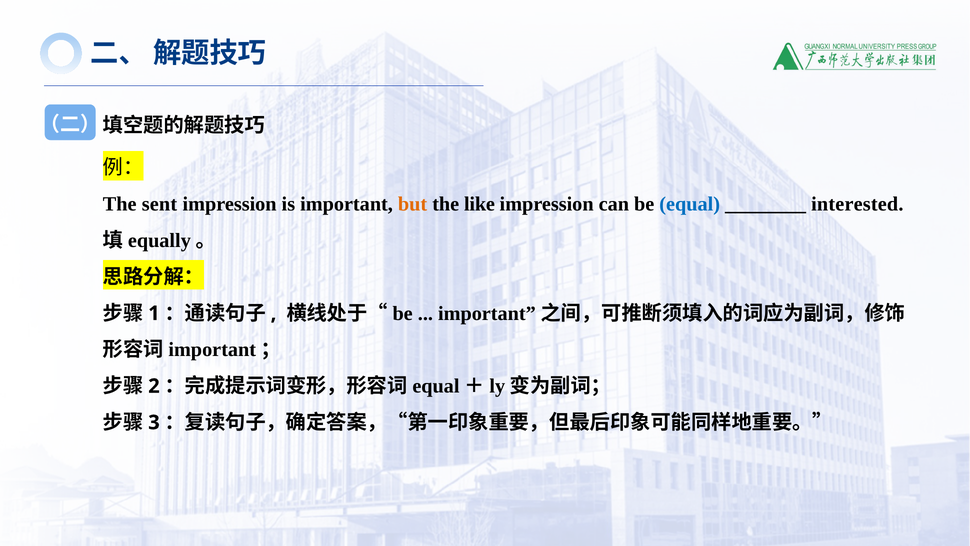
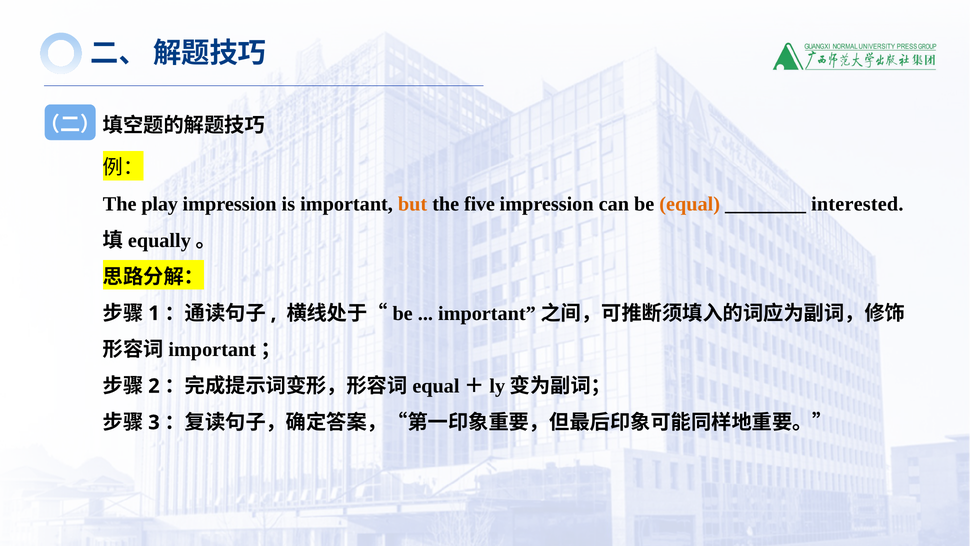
sent: sent -> play
like: like -> five
equal colour: blue -> orange
